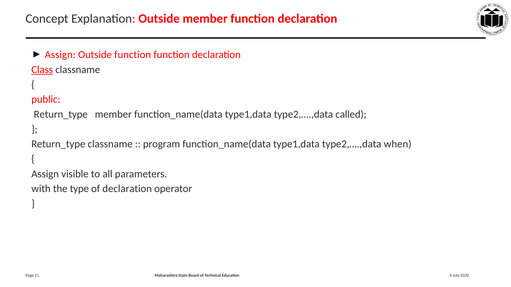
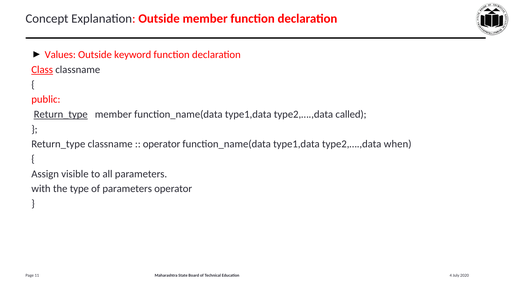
Assign at (60, 55): Assign -> Values
Outside function: function -> keyword
Return_type at (61, 114) underline: none -> present
program at (162, 144): program -> operator
of declaration: declaration -> parameters
